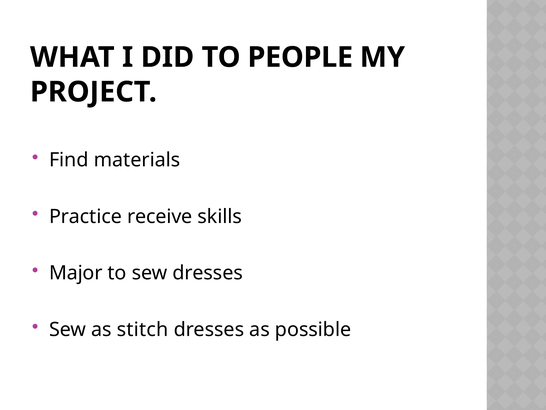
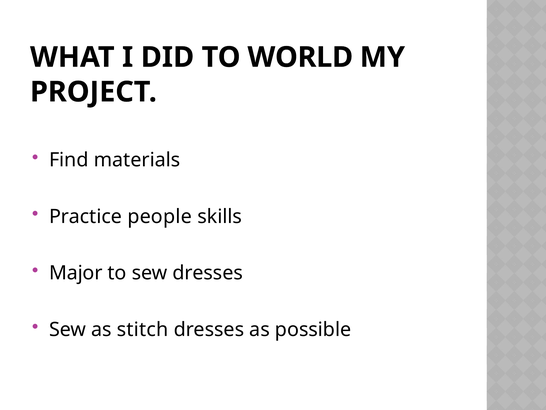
PEOPLE: PEOPLE -> WORLD
receive: receive -> people
